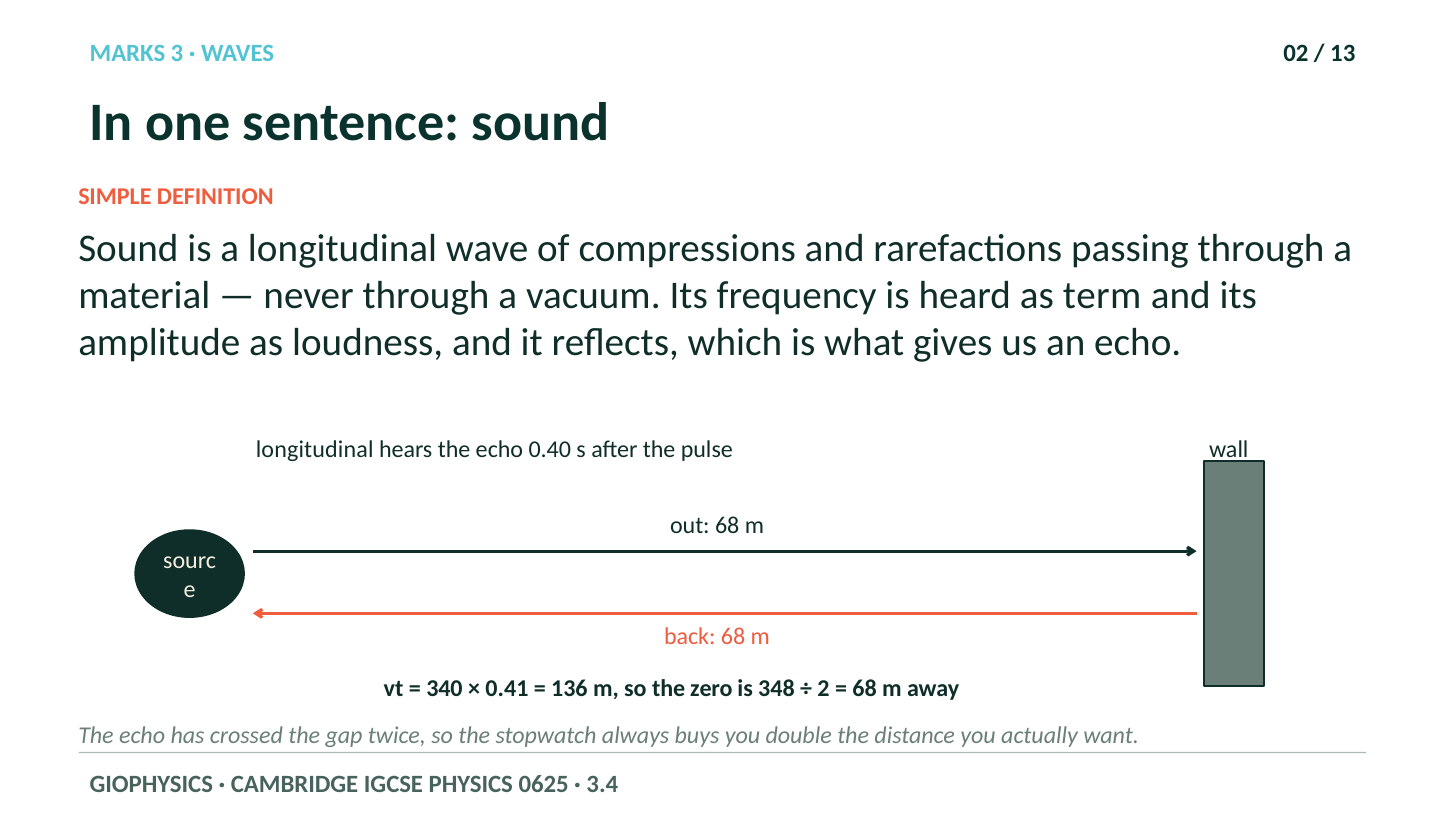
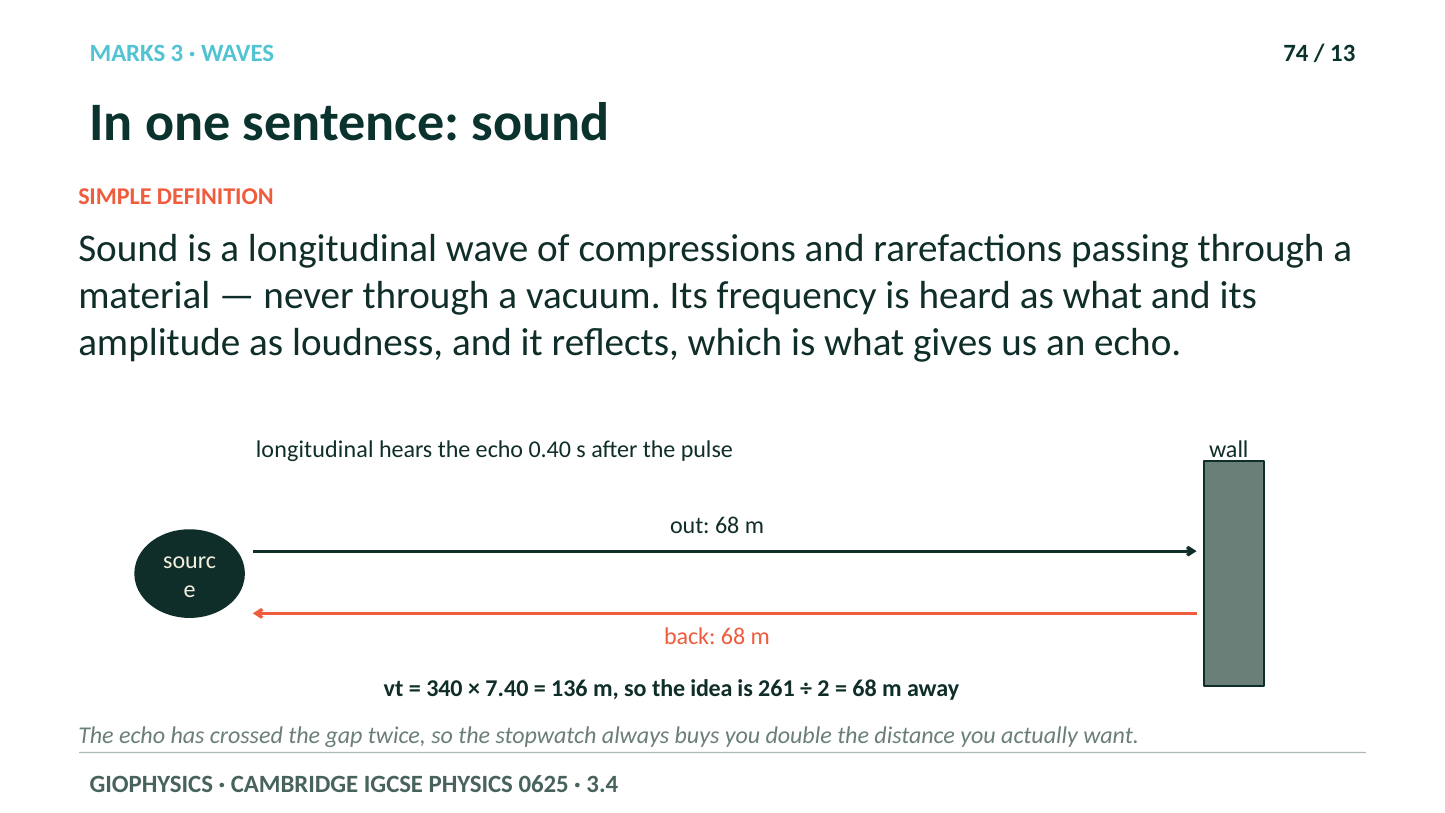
02: 02 -> 74
as term: term -> what
0.41: 0.41 -> 7.40
zero: zero -> idea
348: 348 -> 261
